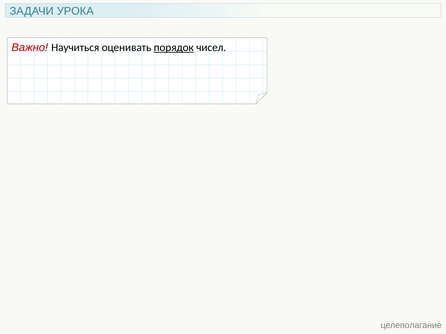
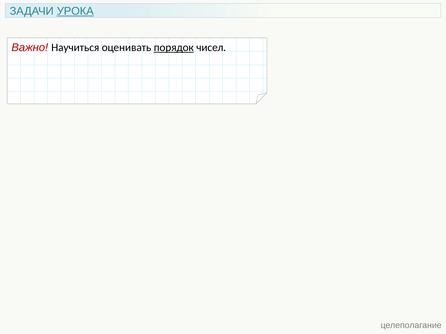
УРОКА underline: none -> present
